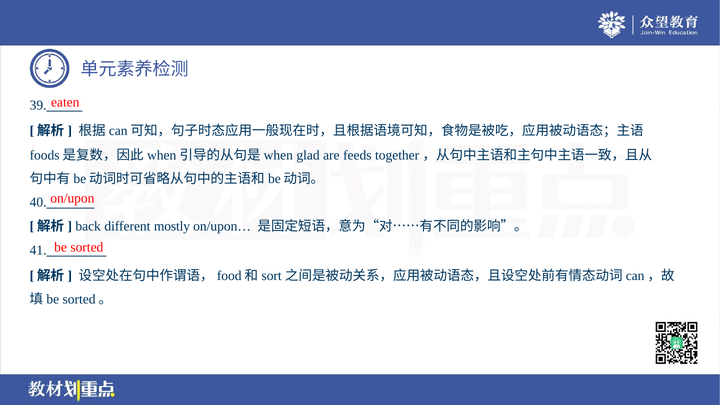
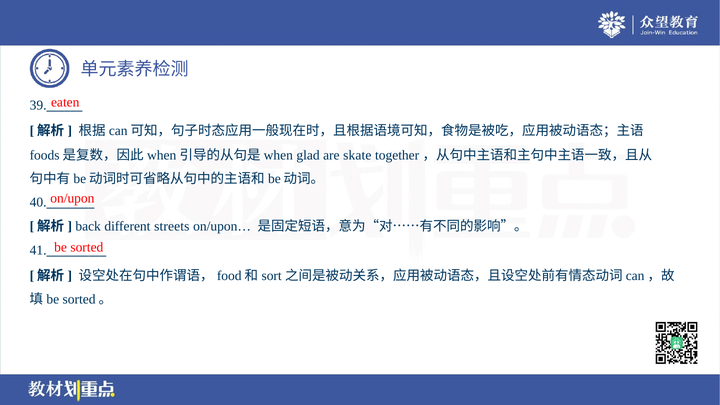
feeds: feeds -> skate
mostly: mostly -> streets
